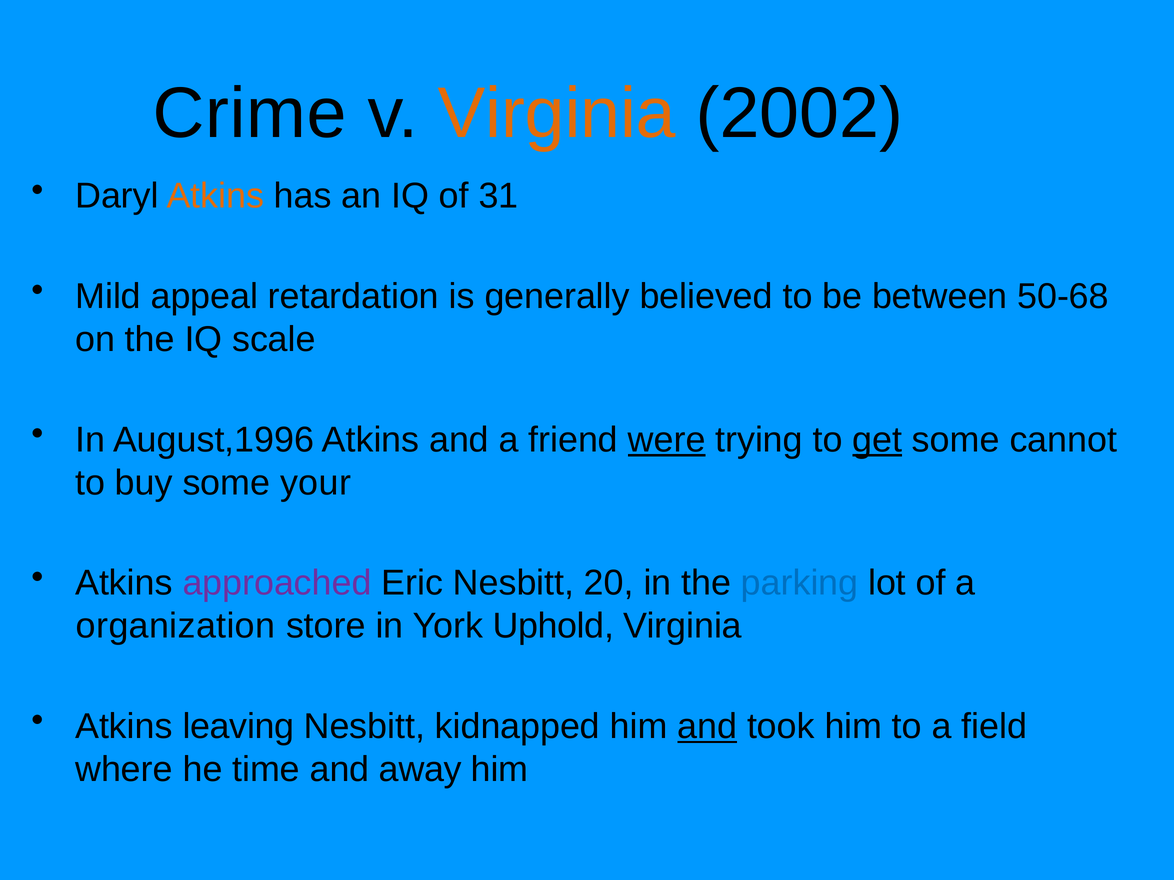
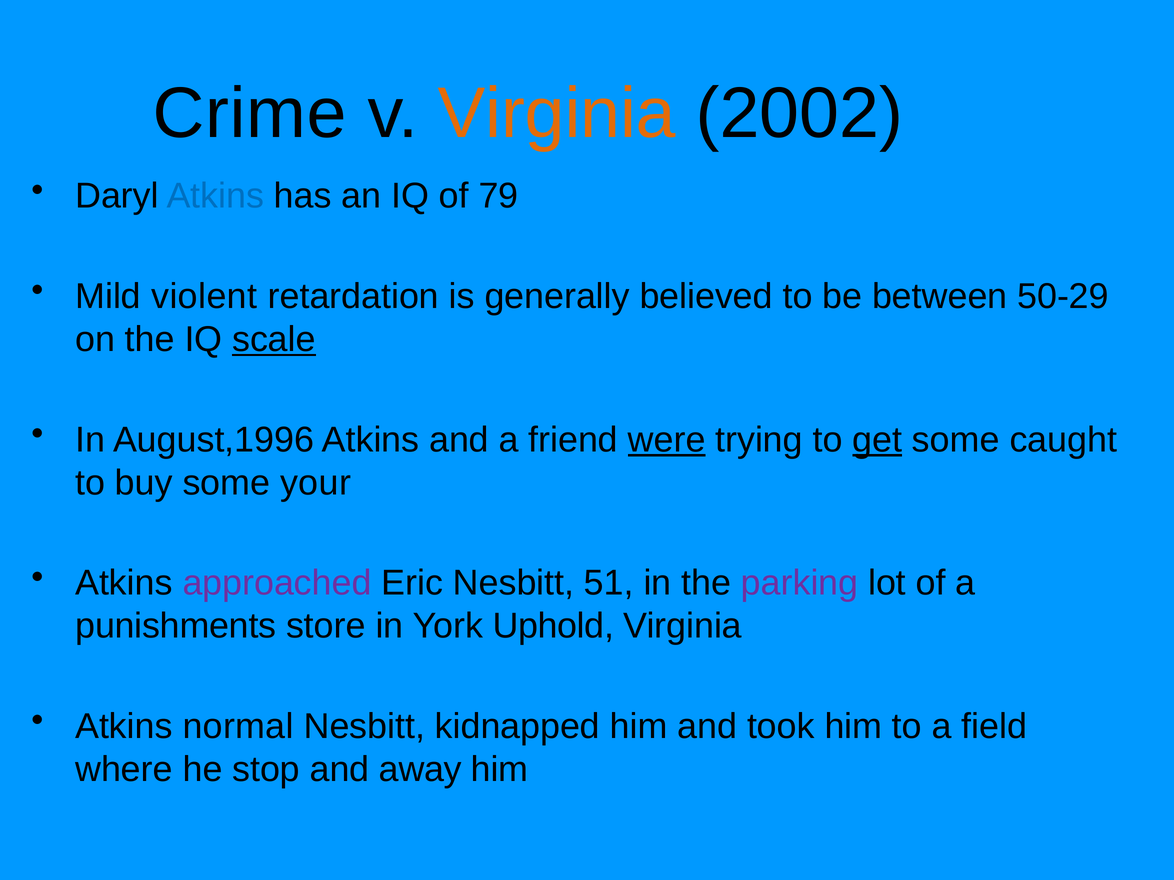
Atkins at (215, 196) colour: orange -> blue
31: 31 -> 79
appeal: appeal -> violent
50-68: 50-68 -> 50-29
scale underline: none -> present
cannot: cannot -> caught
20: 20 -> 51
parking colour: blue -> purple
organization: organization -> punishments
leaving: leaving -> normal
and at (707, 727) underline: present -> none
time: time -> stop
